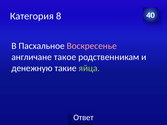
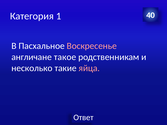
8: 8 -> 1
денежную: денежную -> несколько
яйца colour: light green -> pink
